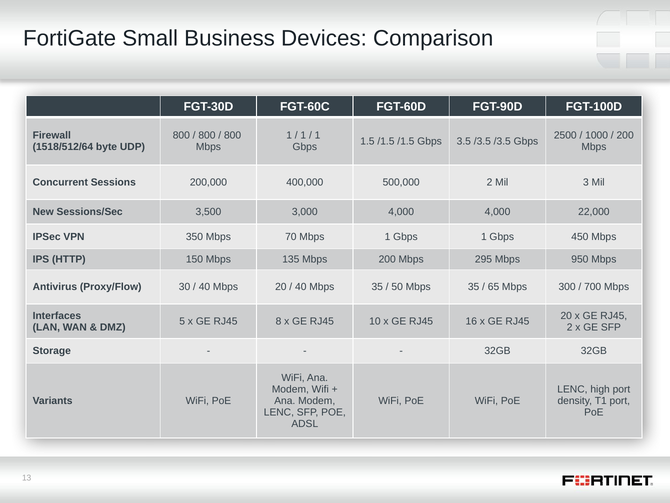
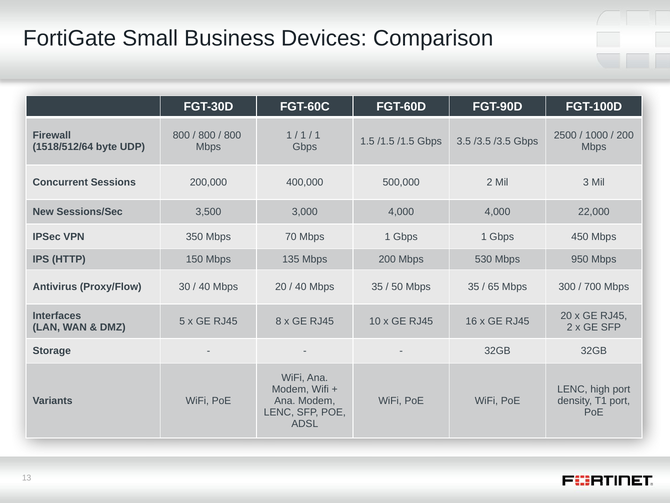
295: 295 -> 530
